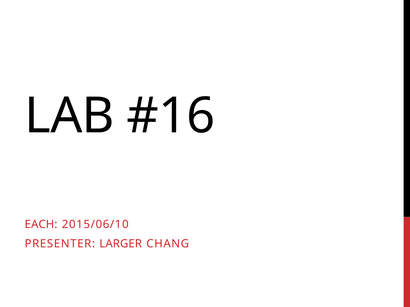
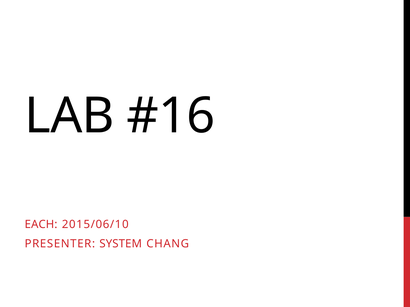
LARGER: LARGER -> SYSTEM
